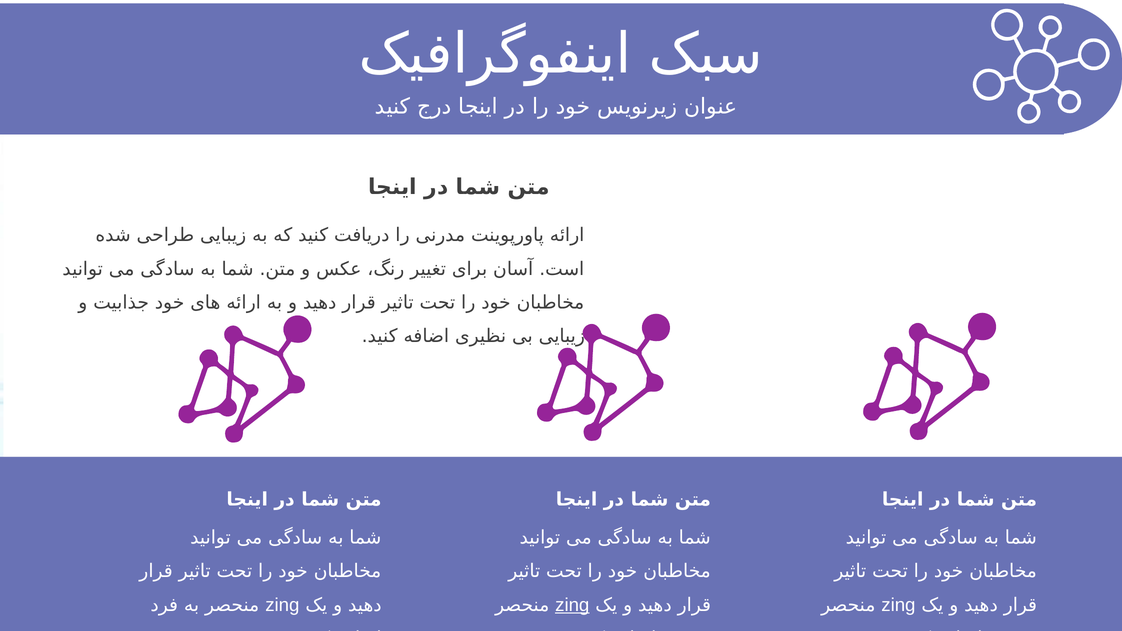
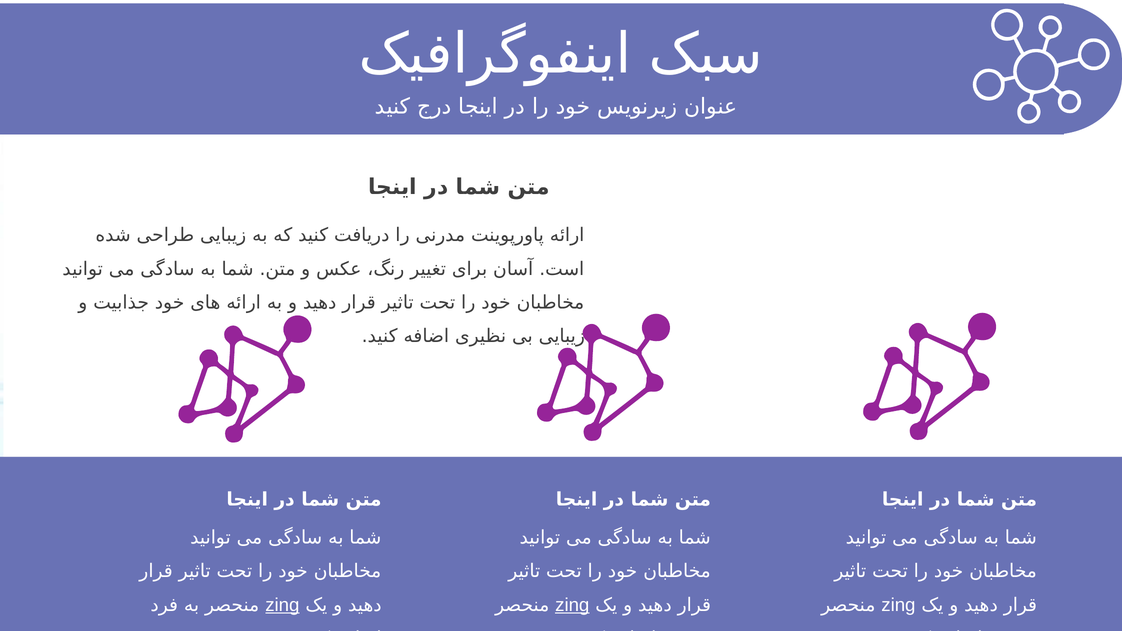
zing at (282, 605) underline: none -> present
